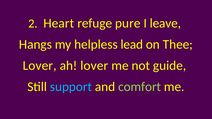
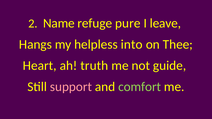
Heart: Heart -> Name
lead: lead -> into
Lover at (40, 66): Lover -> Heart
ah lover: lover -> truth
support colour: light blue -> pink
